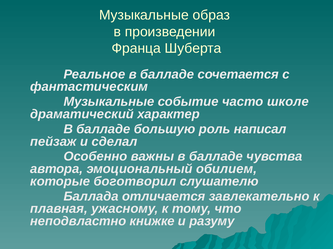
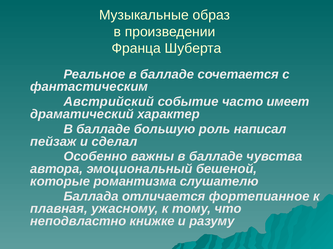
Музыкальные at (109, 102): Музыкальные -> Австрийский
школе: школе -> имеет
обилием: обилием -> бешеной
боготворил: боготворил -> романтизма
завлекательно: завлекательно -> фортепианное
